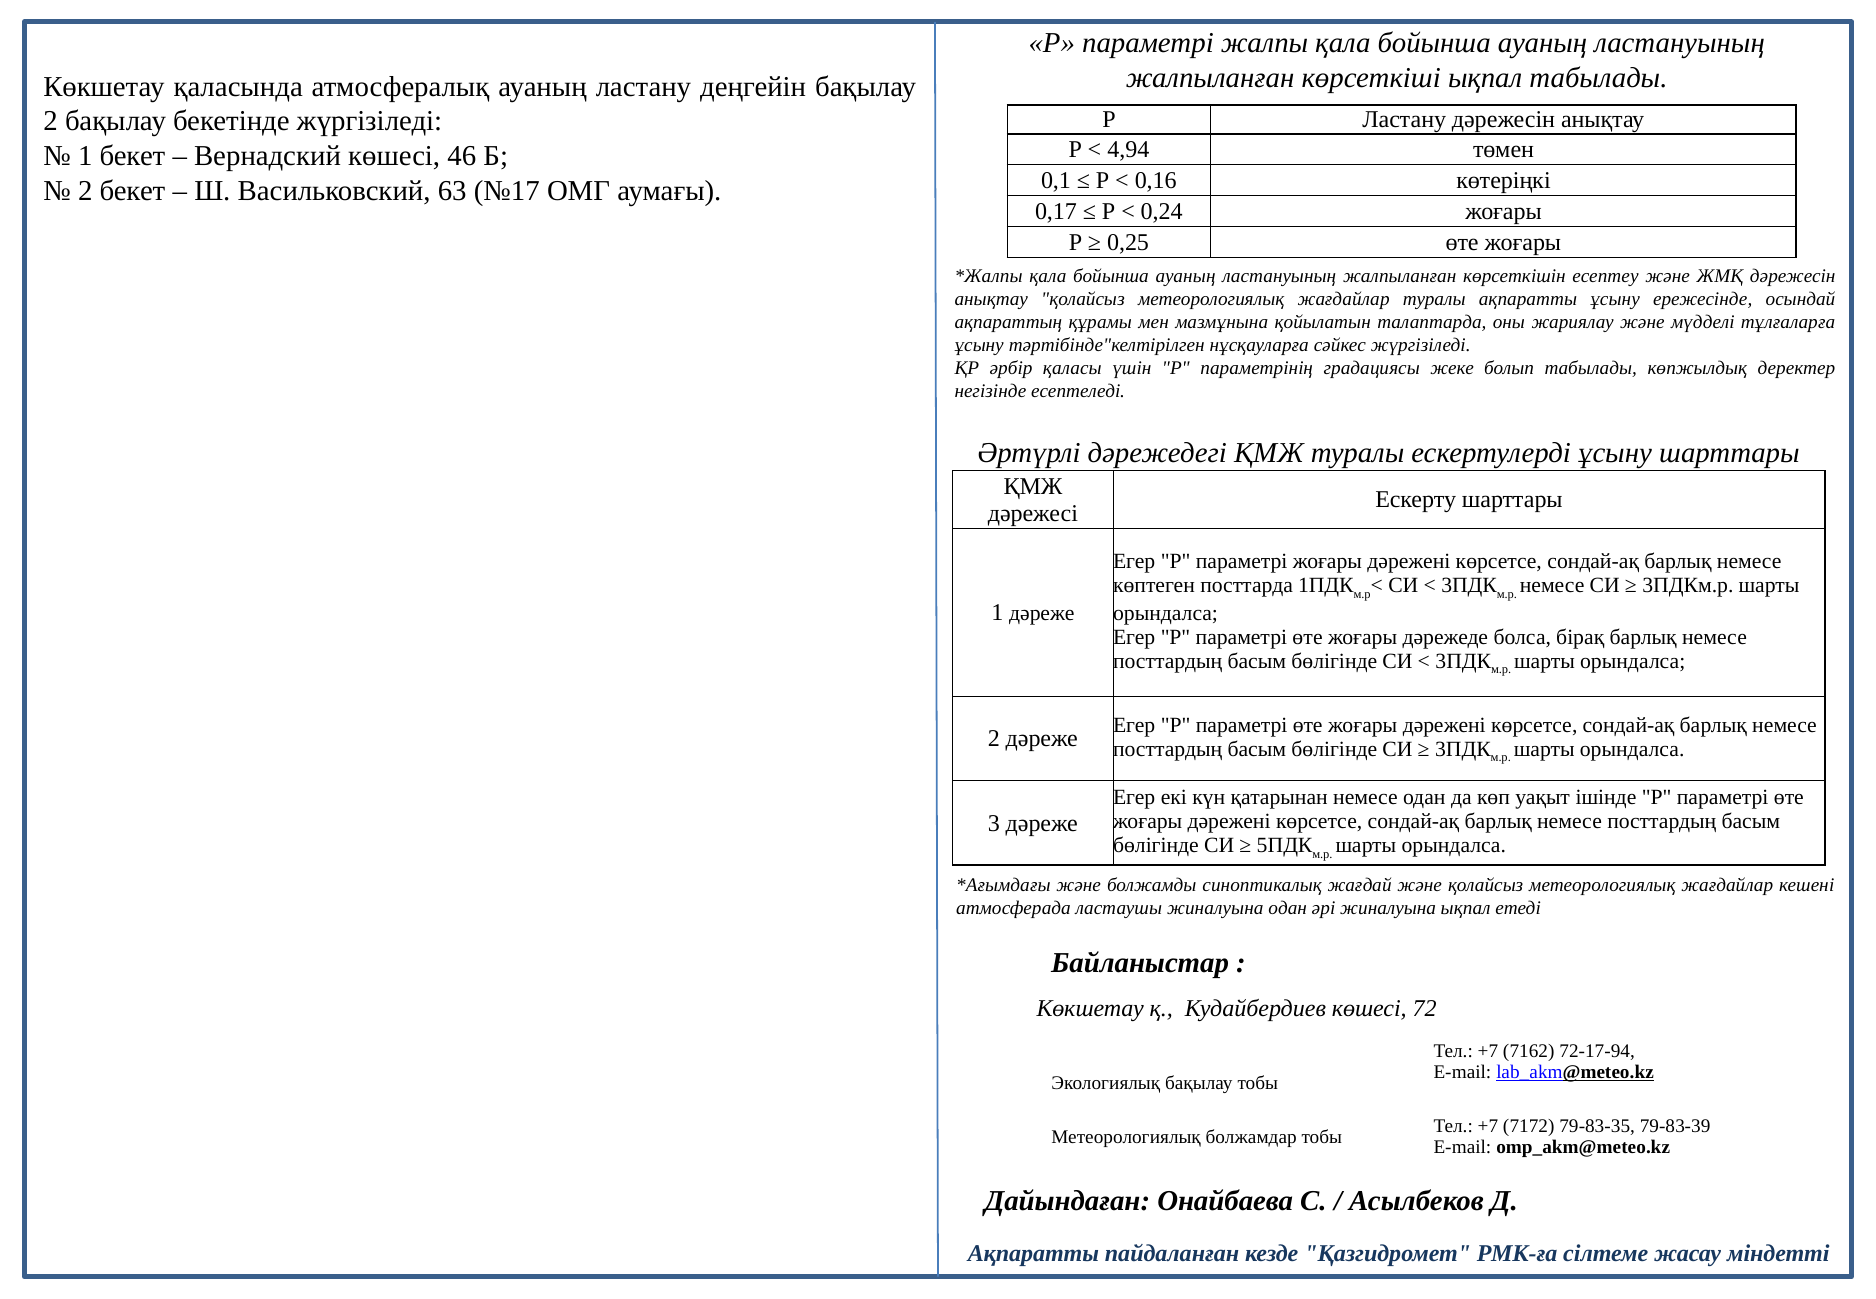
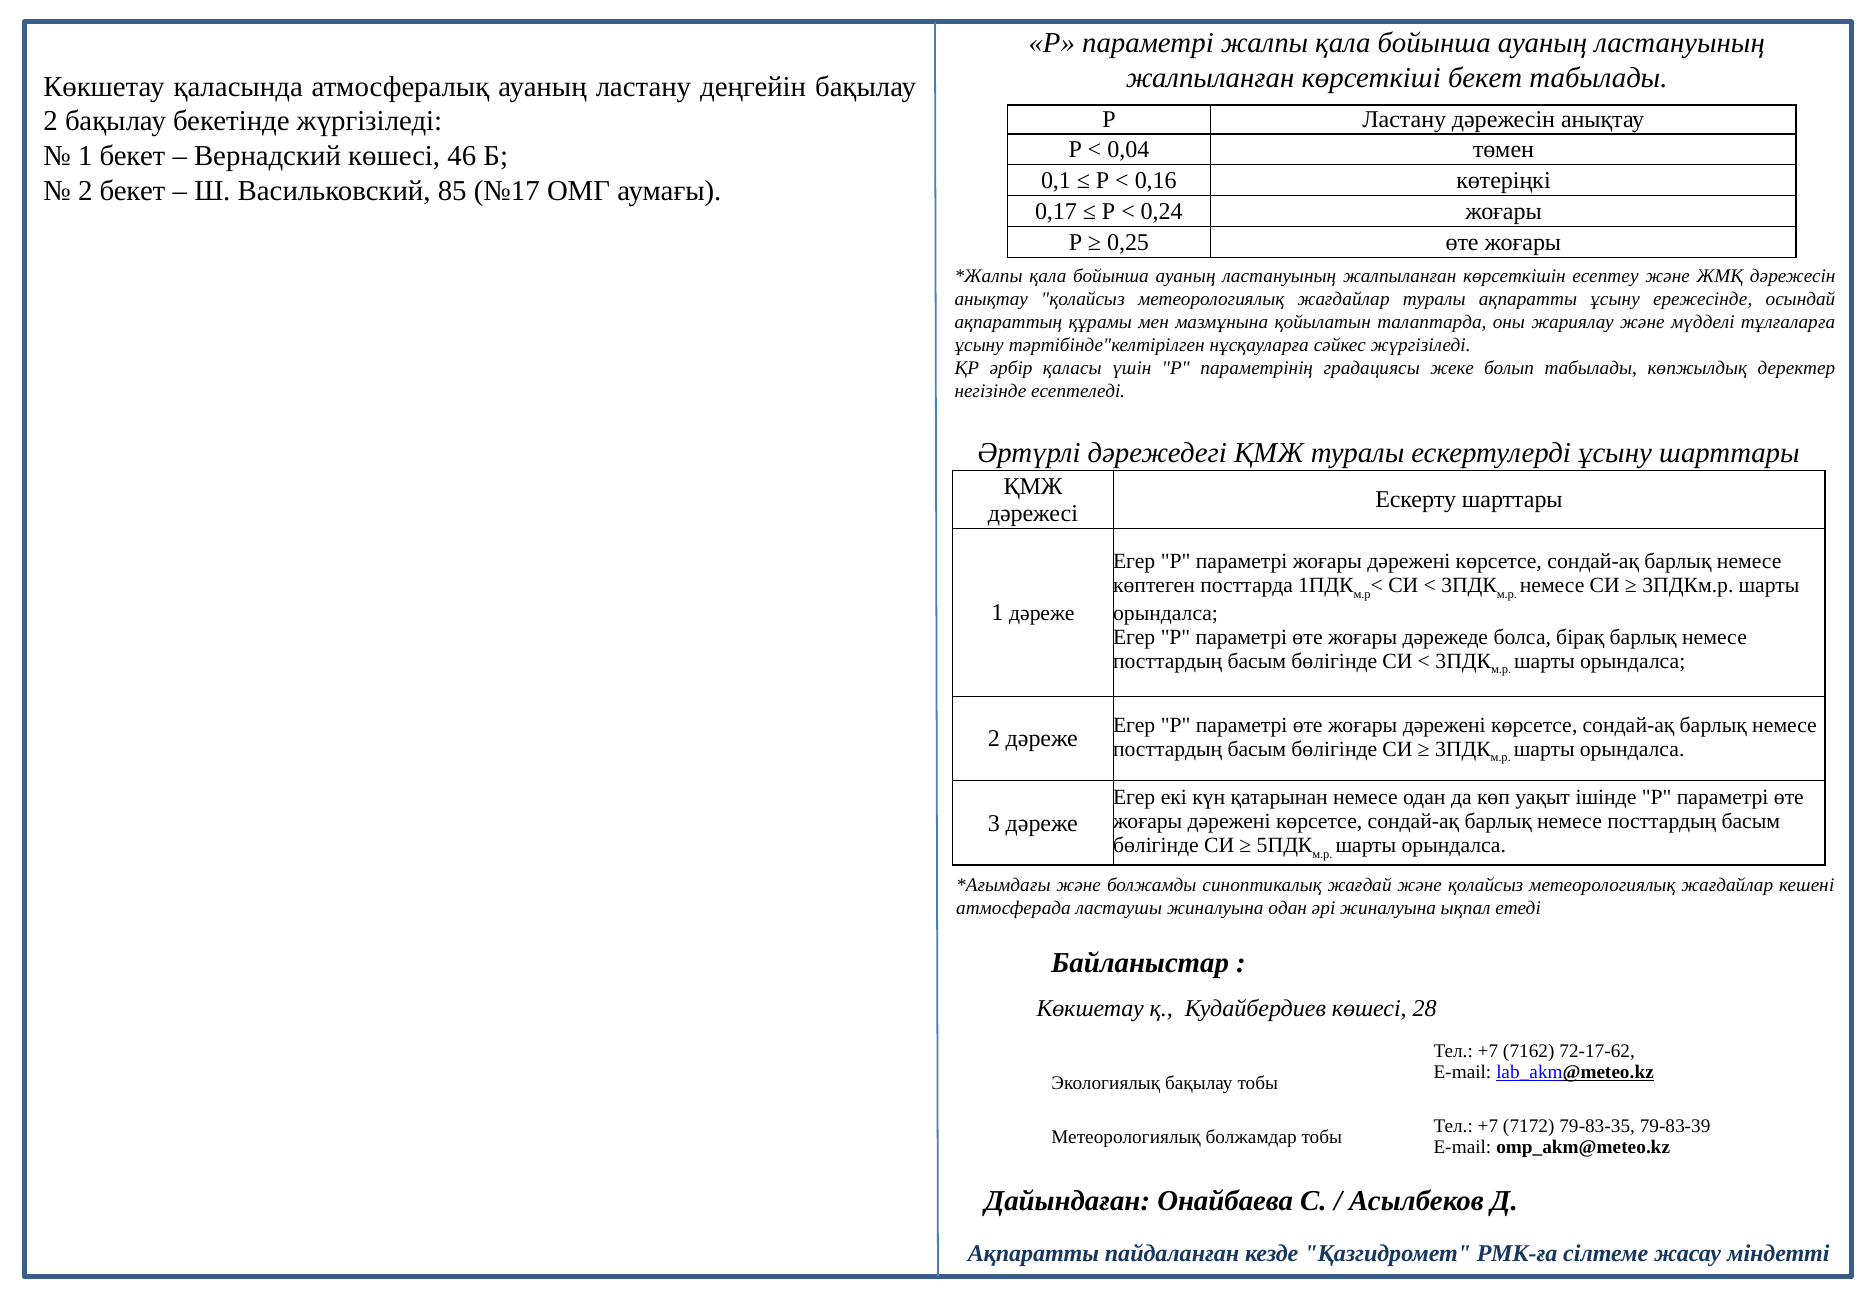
көрсеткіші ықпал: ықпал -> бекет
4,94: 4,94 -> 0,04
63: 63 -> 85
72: 72 -> 28
72-17-94: 72-17-94 -> 72-17-62
